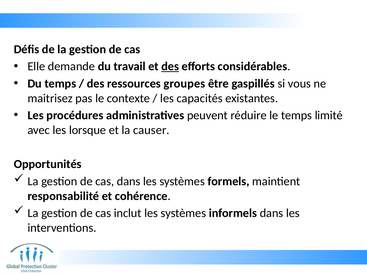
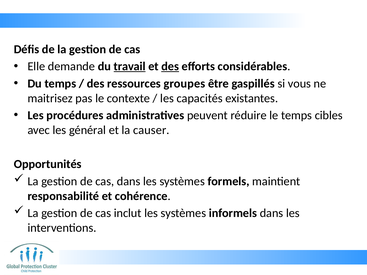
travail underline: none -> present
limité: limité -> cibles
lorsque: lorsque -> général
